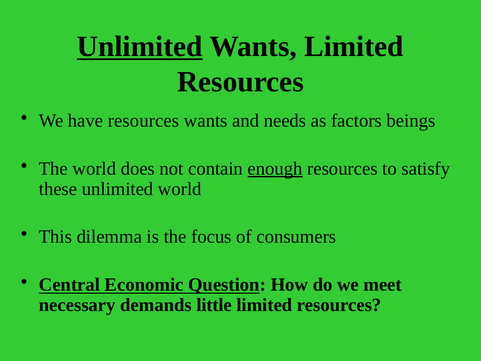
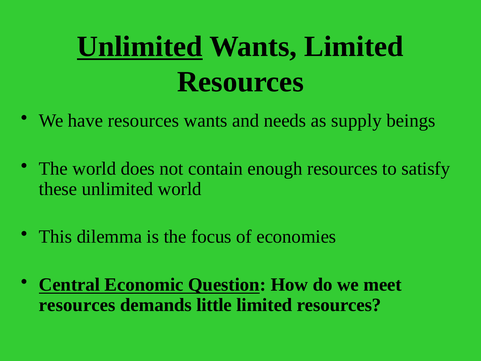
factors: factors -> supply
enough underline: present -> none
consumers: consumers -> economies
necessary at (77, 305): necessary -> resources
